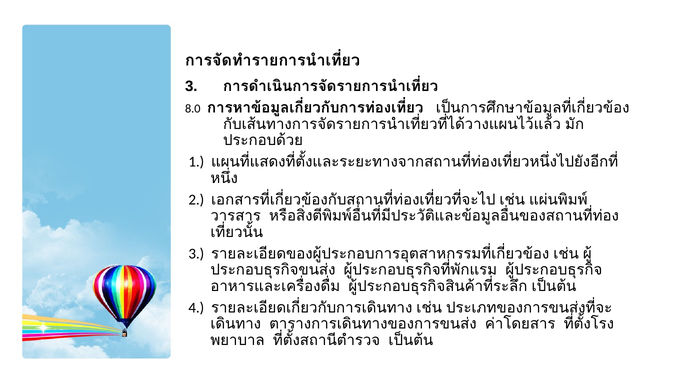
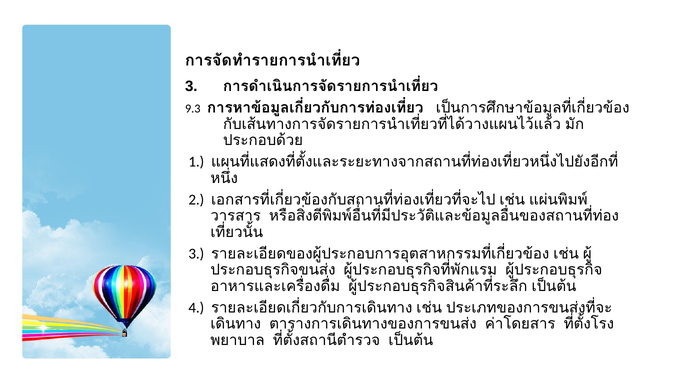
8.0: 8.0 -> 9.3
